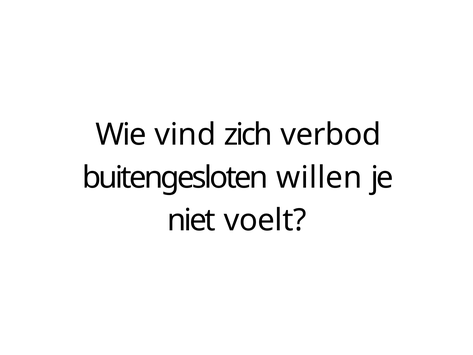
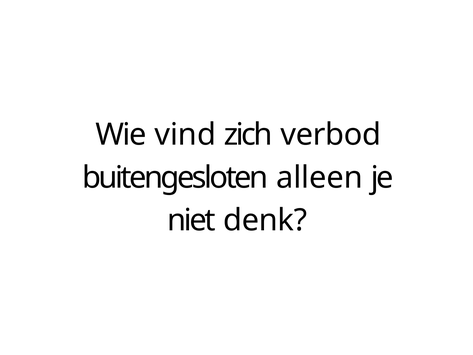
willen: willen -> alleen
voelt: voelt -> denk
